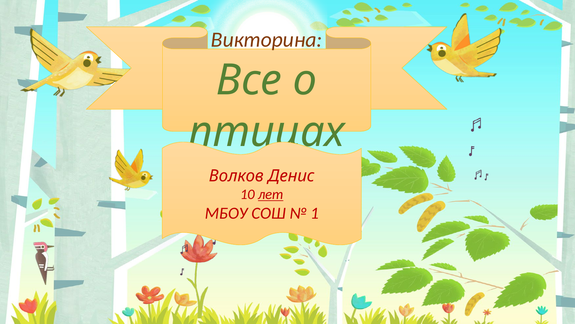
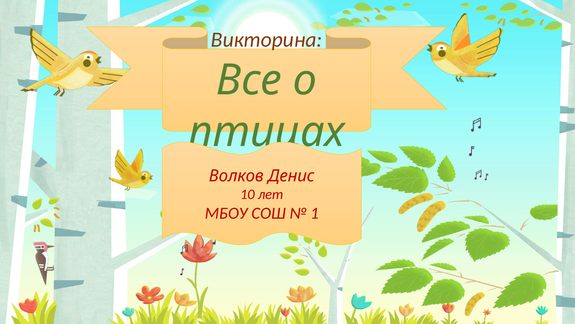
лет underline: present -> none
